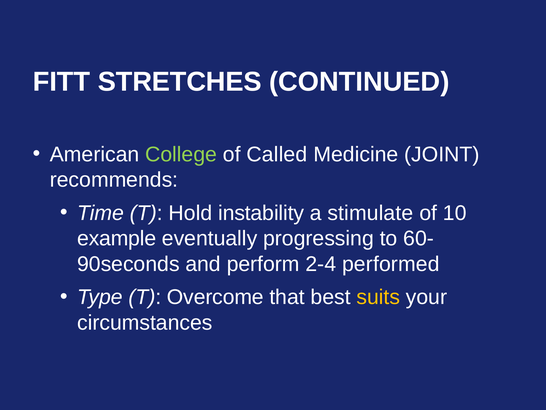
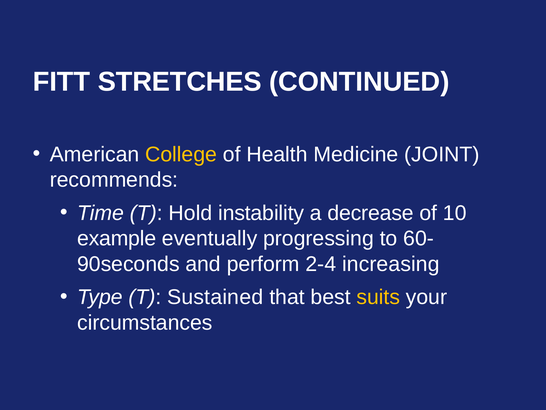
College colour: light green -> yellow
Called: Called -> Health
stimulate: stimulate -> decrease
performed: performed -> increasing
Overcome: Overcome -> Sustained
